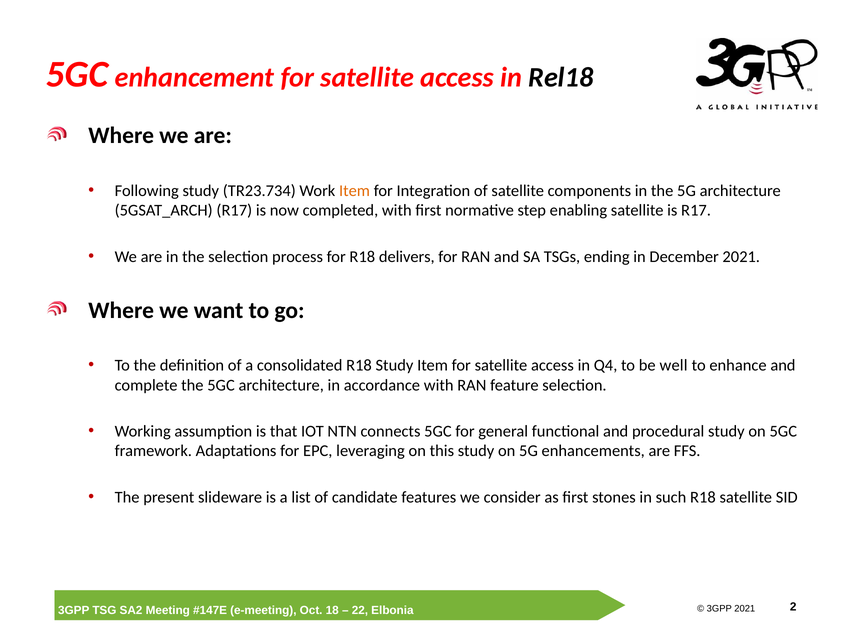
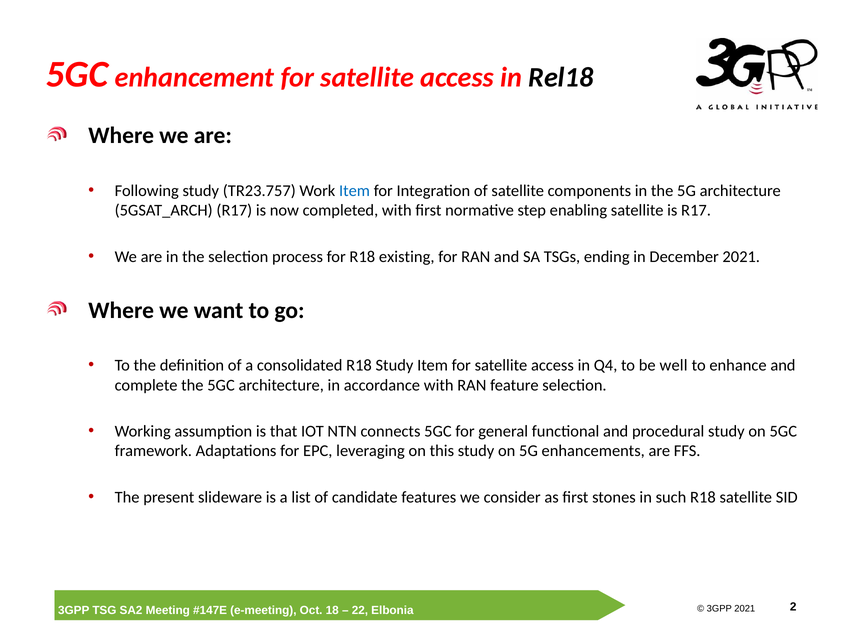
TR23.734: TR23.734 -> TR23.757
Item at (355, 191) colour: orange -> blue
delivers: delivers -> existing
